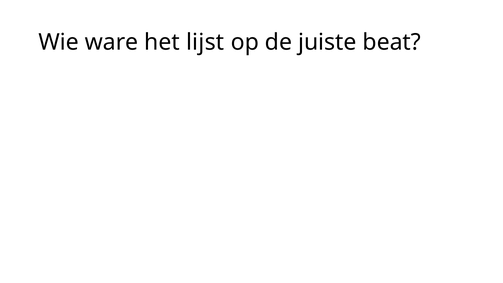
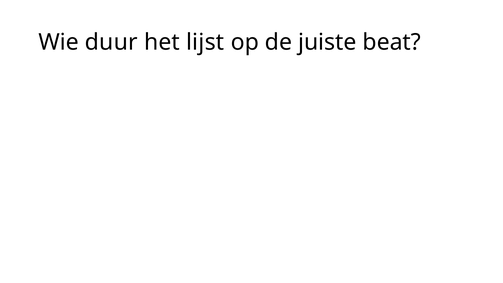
ware: ware -> duur
